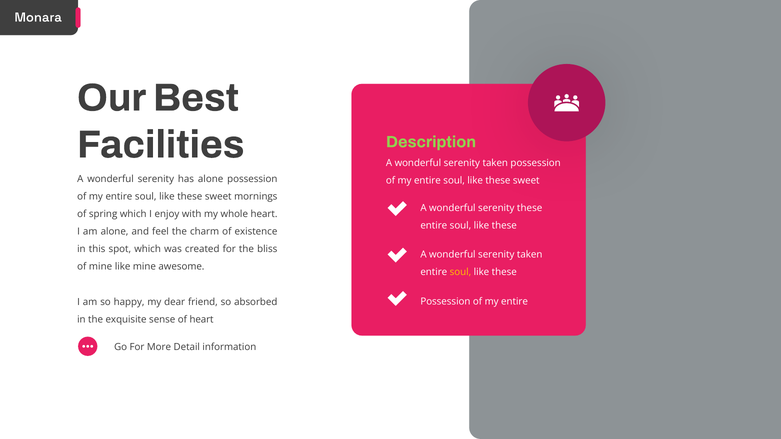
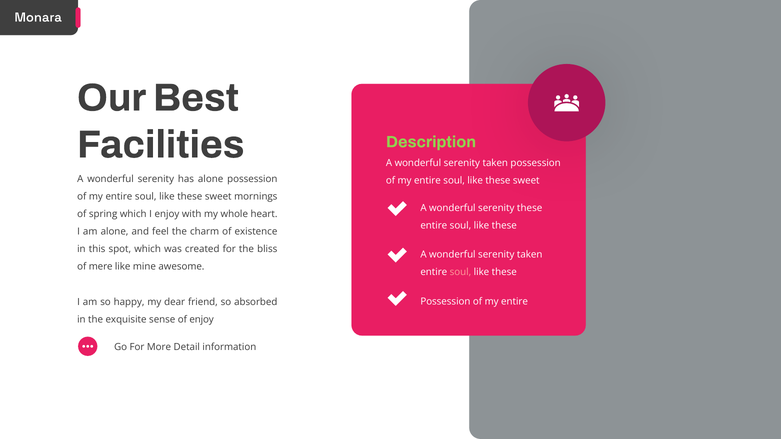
of mine: mine -> mere
soul at (460, 272) colour: yellow -> pink
of heart: heart -> enjoy
